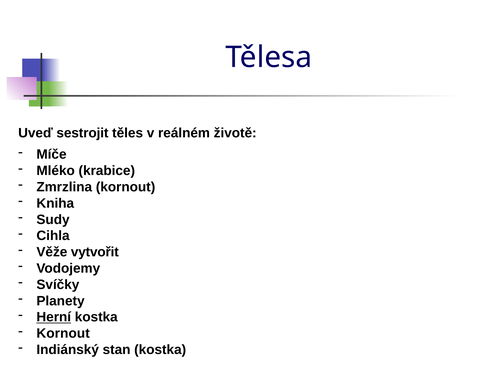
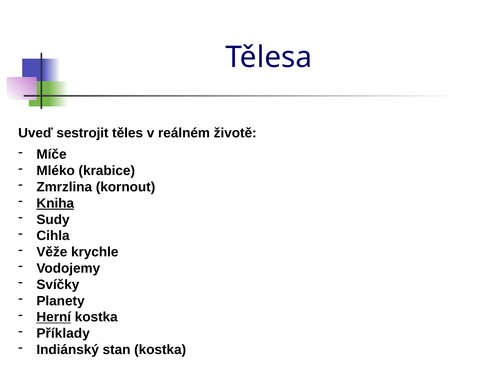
Kniha underline: none -> present
vytvořit: vytvořit -> krychle
Kornout at (63, 333): Kornout -> Příklady
